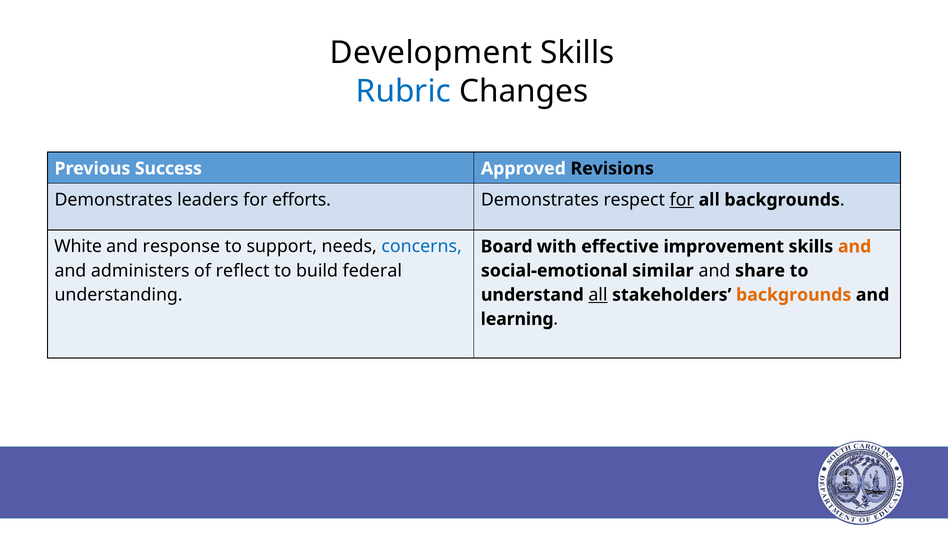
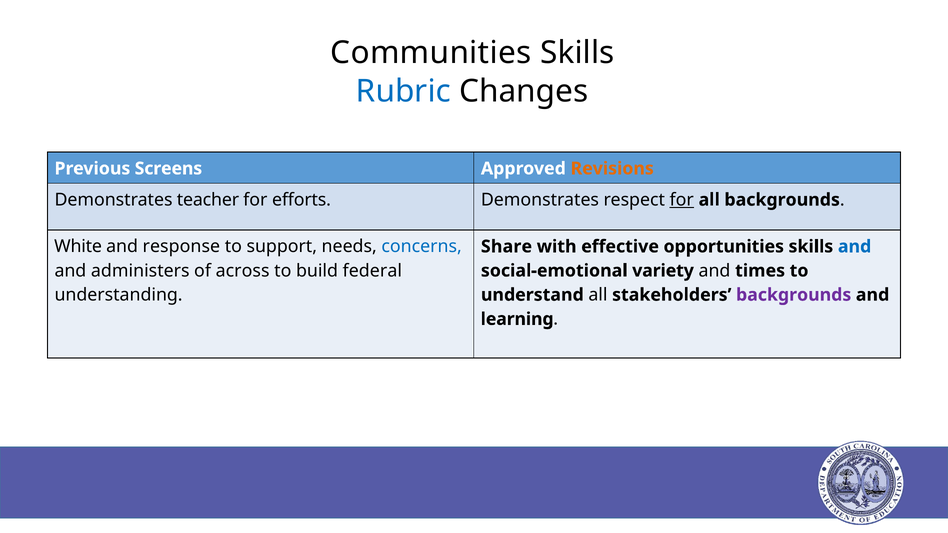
Development: Development -> Communities
Success: Success -> Screens
Revisions colour: black -> orange
leaders: leaders -> teacher
Board: Board -> Share
improvement: improvement -> opportunities
and at (855, 247) colour: orange -> blue
reflect: reflect -> across
similar: similar -> variety
share: share -> times
all at (598, 295) underline: present -> none
backgrounds at (794, 295) colour: orange -> purple
